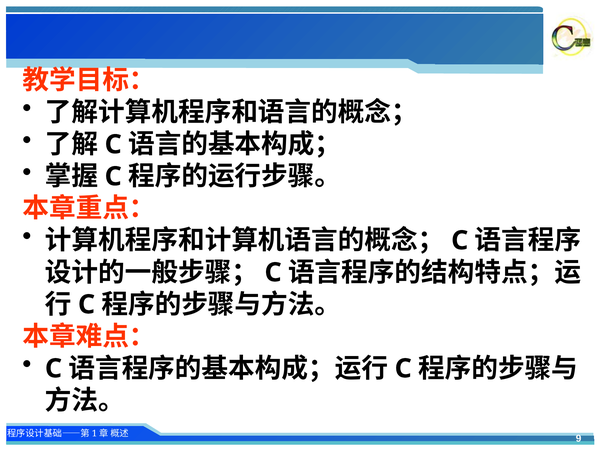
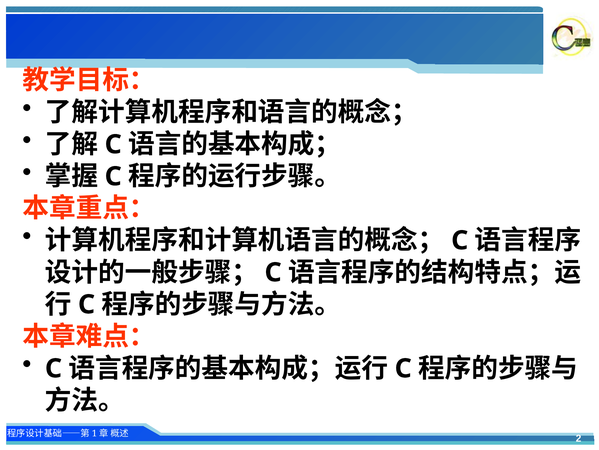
9: 9 -> 2
